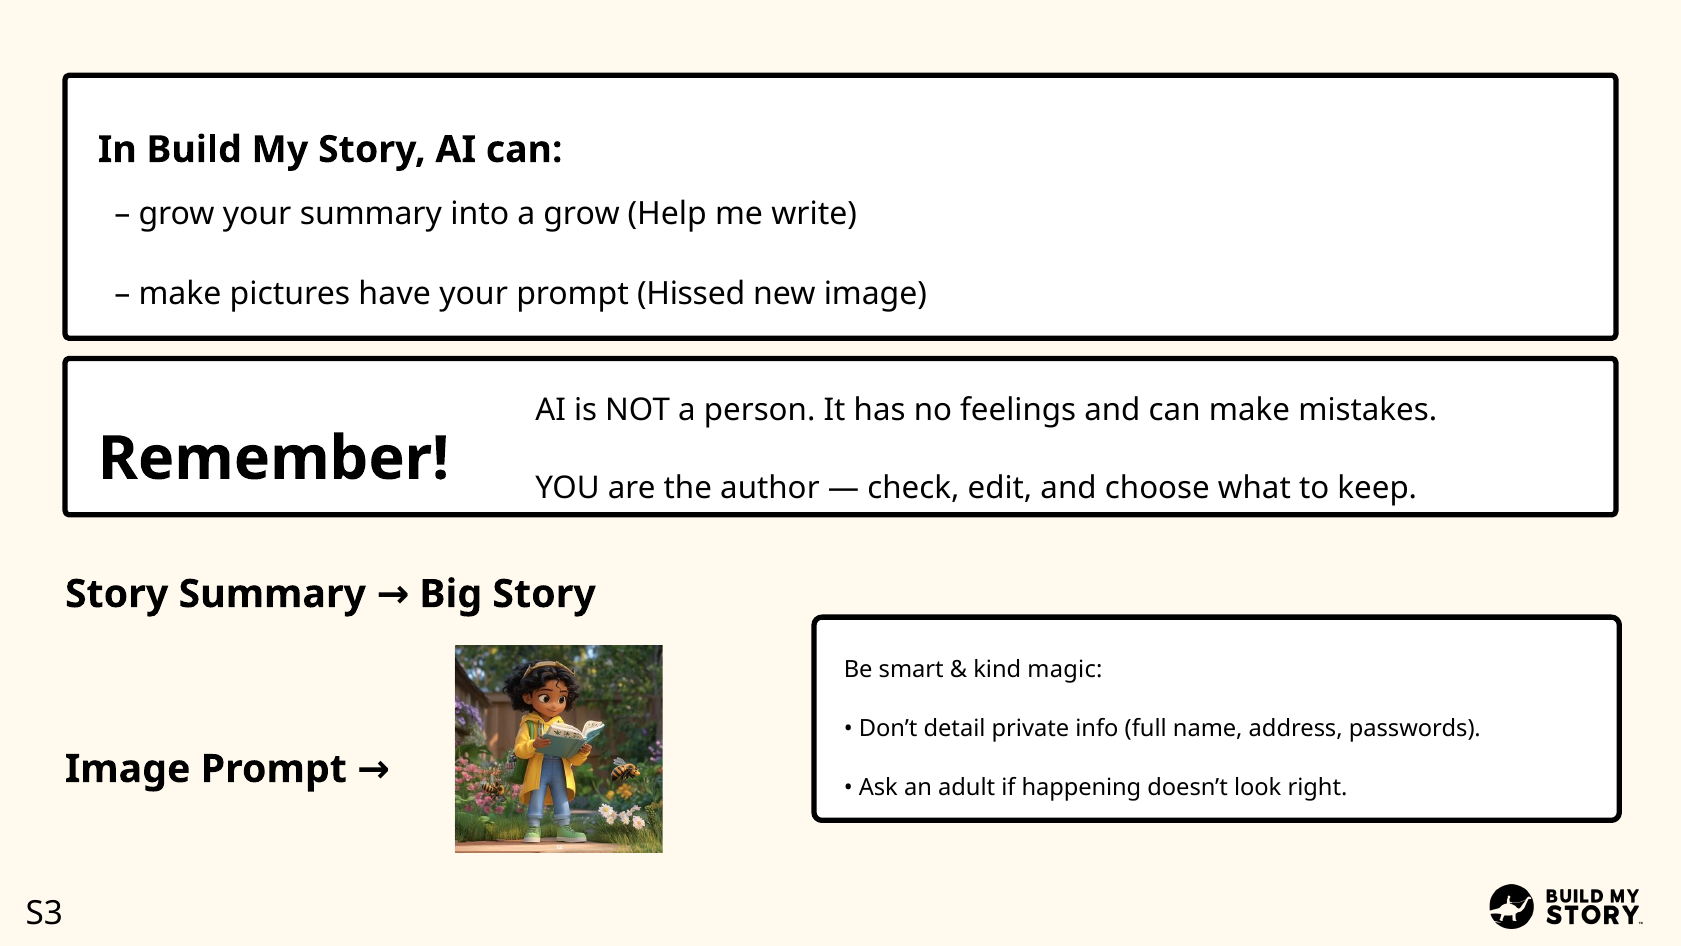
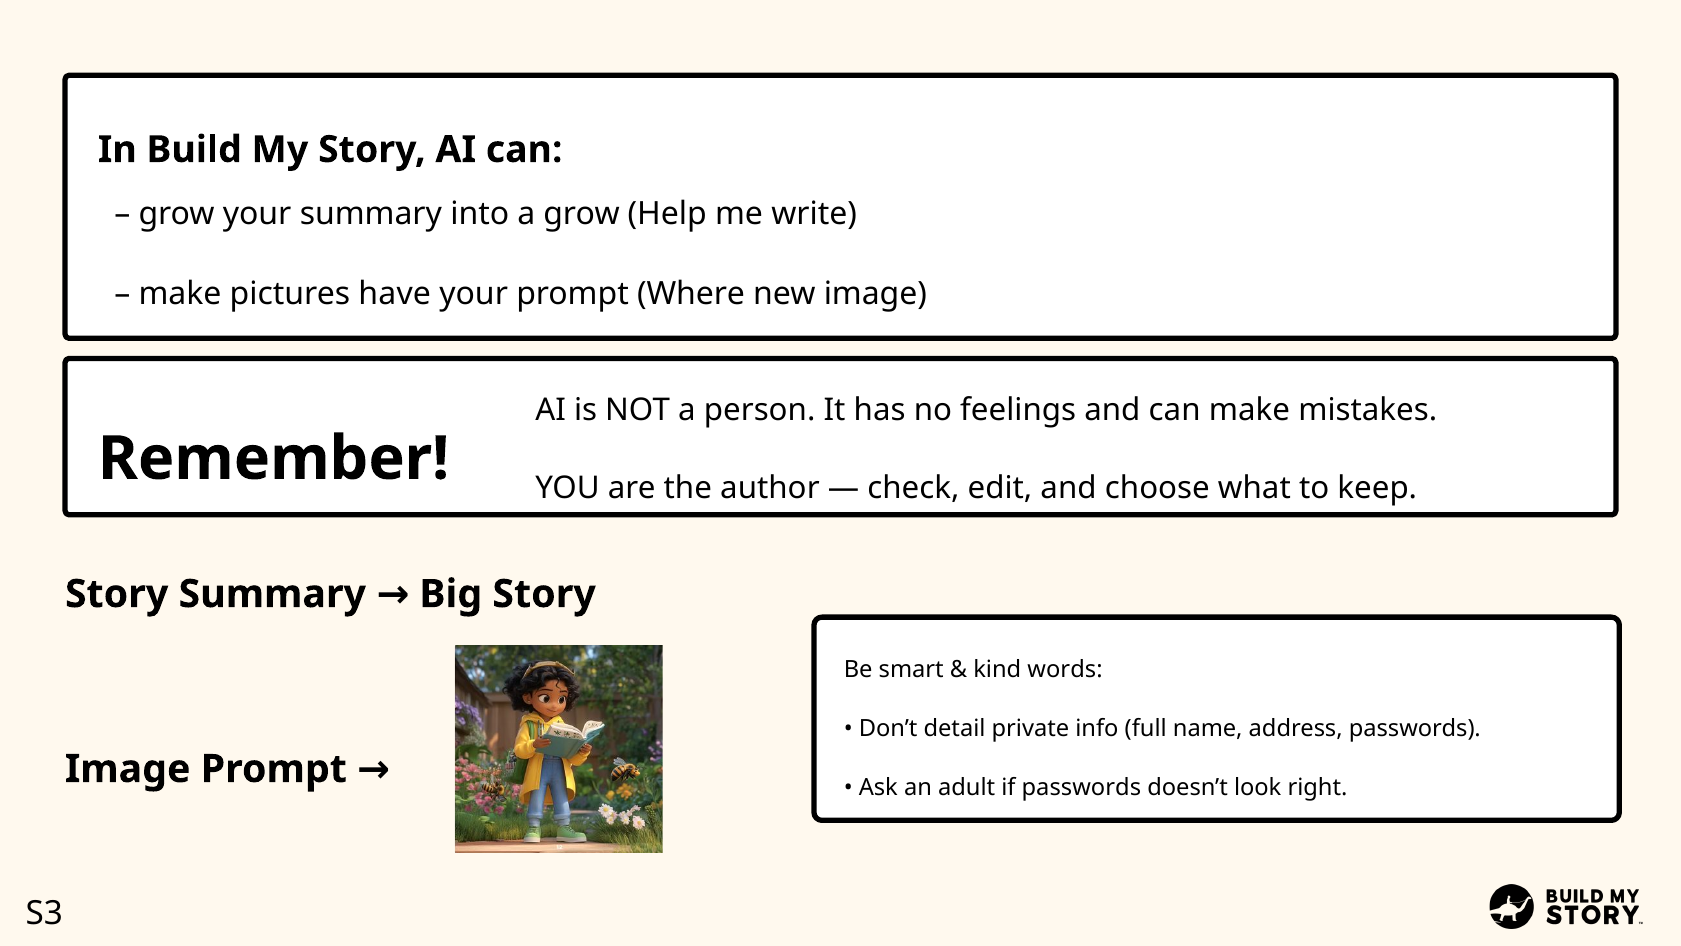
Hissed: Hissed -> Where
magic: magic -> words
if happening: happening -> passwords
